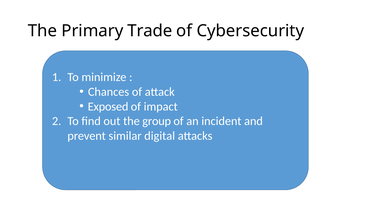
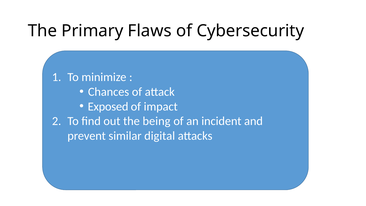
Trade: Trade -> Flaws
group: group -> being
